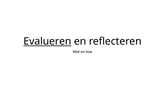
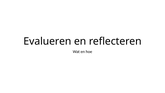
Evalueren underline: present -> none
